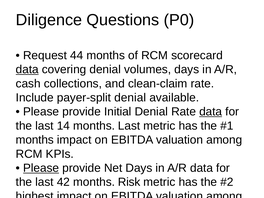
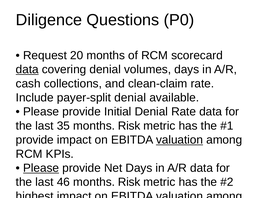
44: 44 -> 20
data at (211, 112) underline: present -> none
14: 14 -> 35
Last at (129, 126): Last -> Risk
months at (35, 140): months -> provide
valuation at (180, 140) underline: none -> present
42: 42 -> 46
